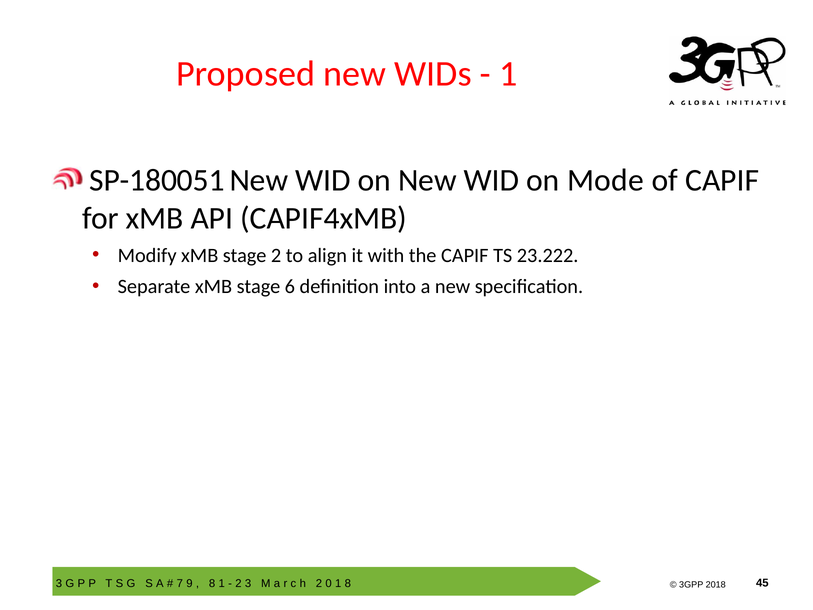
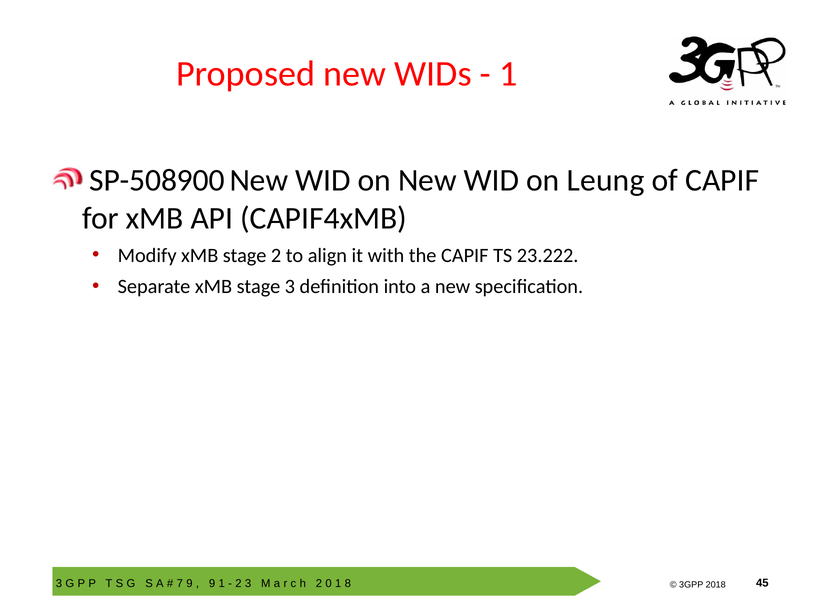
SP-180051: SP-180051 -> SP-508900
Mode: Mode -> Leung
stage 6: 6 -> 3
8 at (212, 583): 8 -> 9
